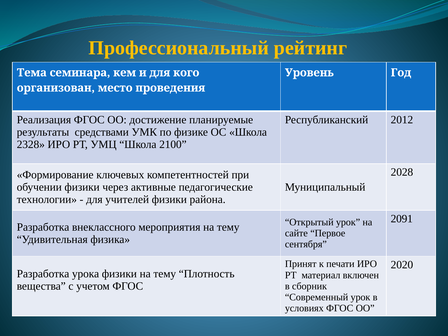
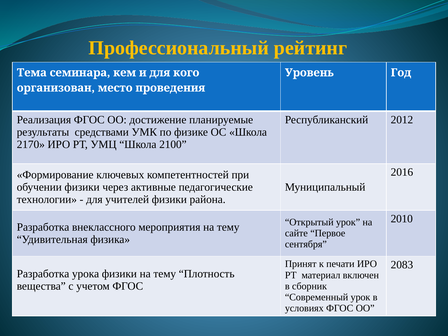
2328: 2328 -> 2170
2028: 2028 -> 2016
2091: 2091 -> 2010
2020: 2020 -> 2083
